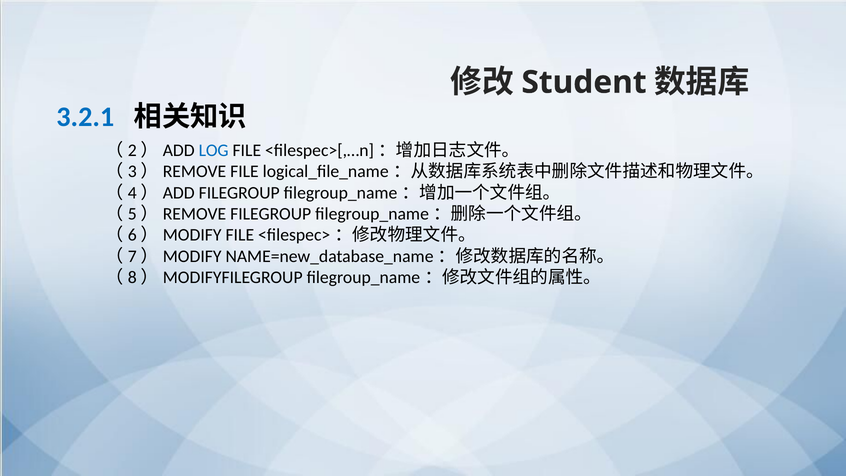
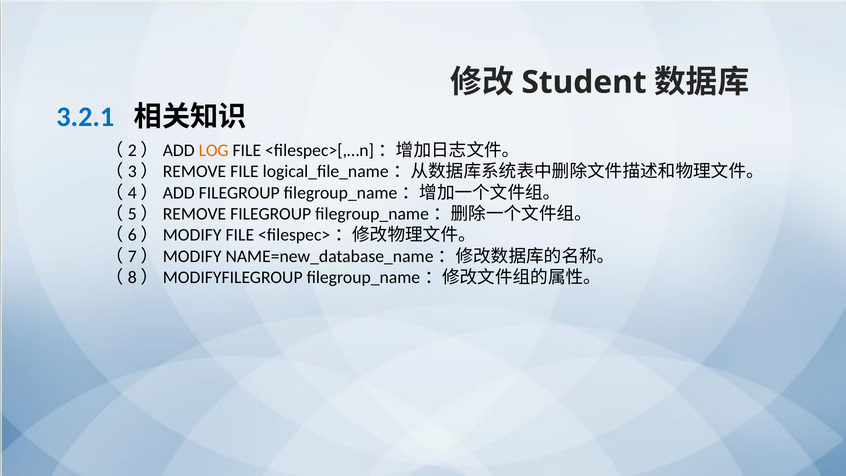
LOG colour: blue -> orange
